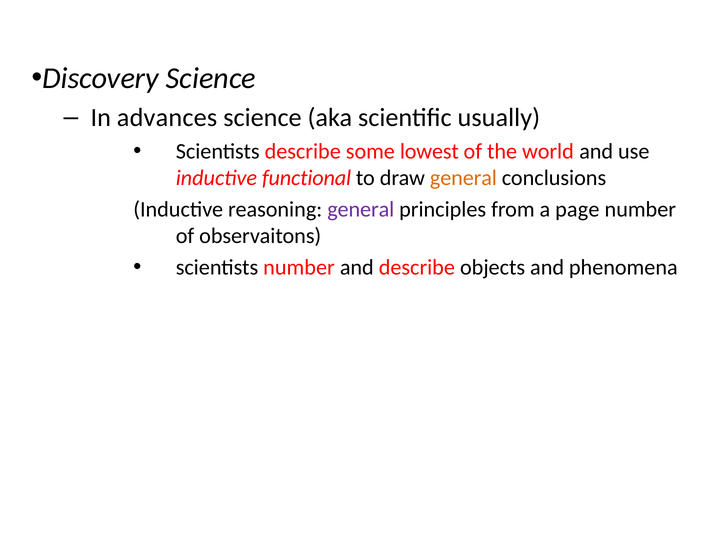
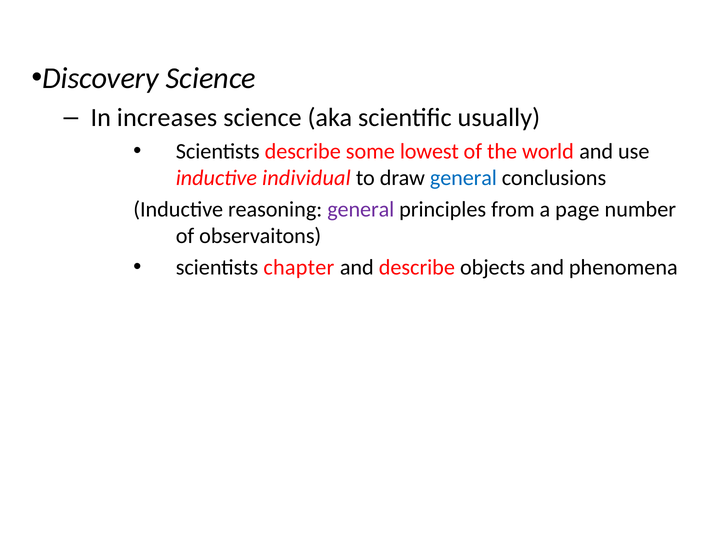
advances: advances -> increases
functional: functional -> individual
general at (463, 178) colour: orange -> blue
scientists number: number -> chapter
